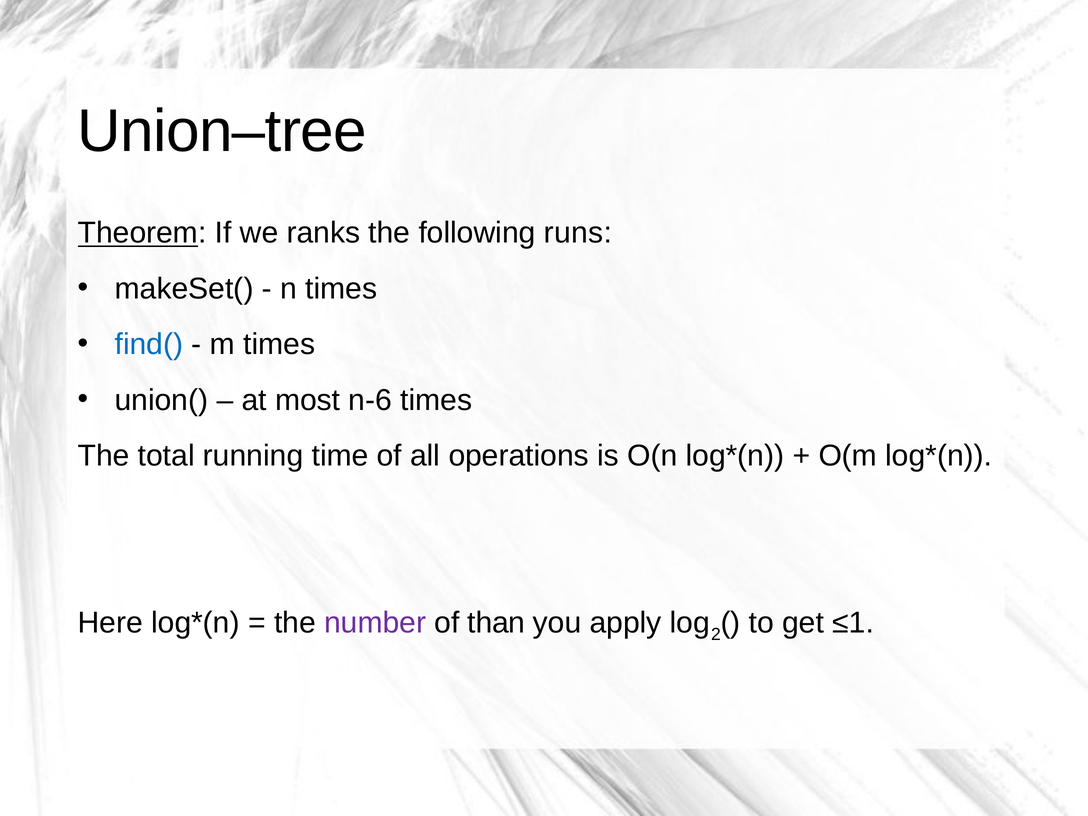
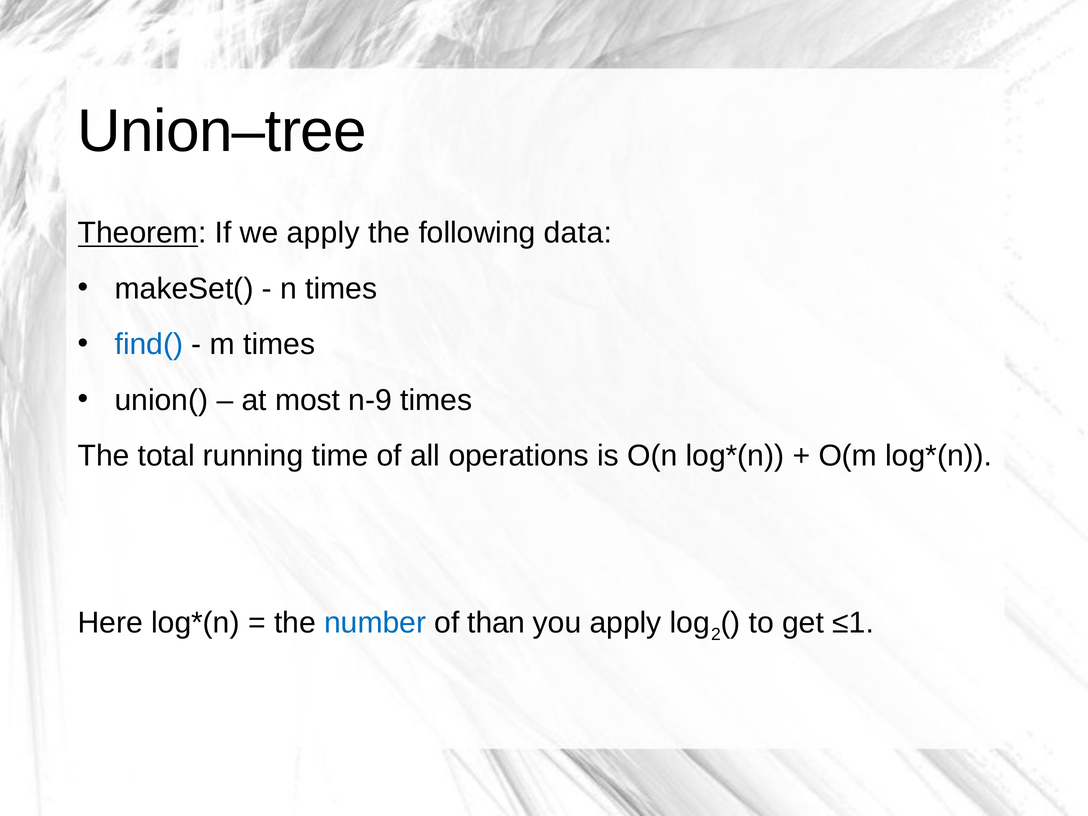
we ranks: ranks -> apply
runs: runs -> data
n-6: n-6 -> n-9
number colour: purple -> blue
